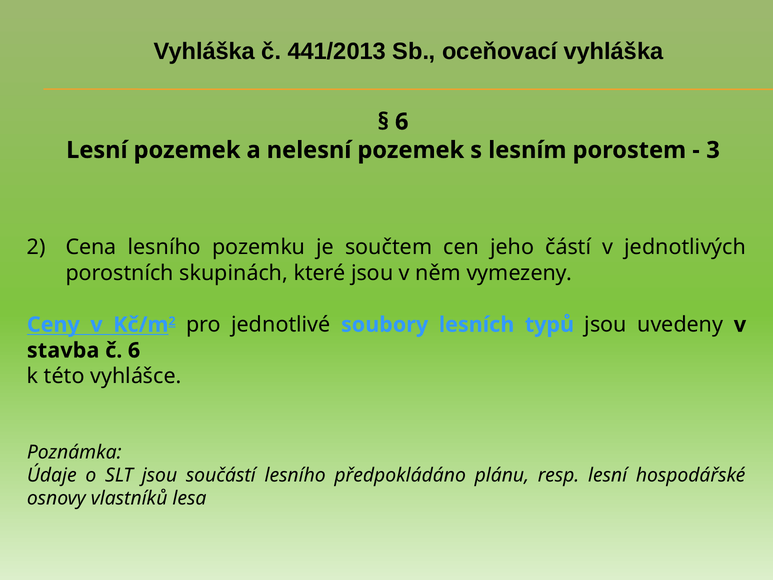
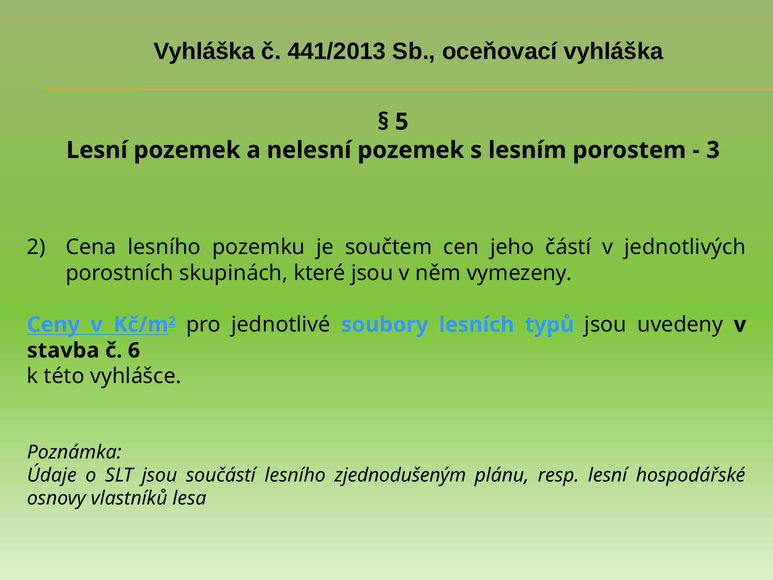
6 at (402, 122): 6 -> 5
předpokládáno: předpokládáno -> zjednodušeným
